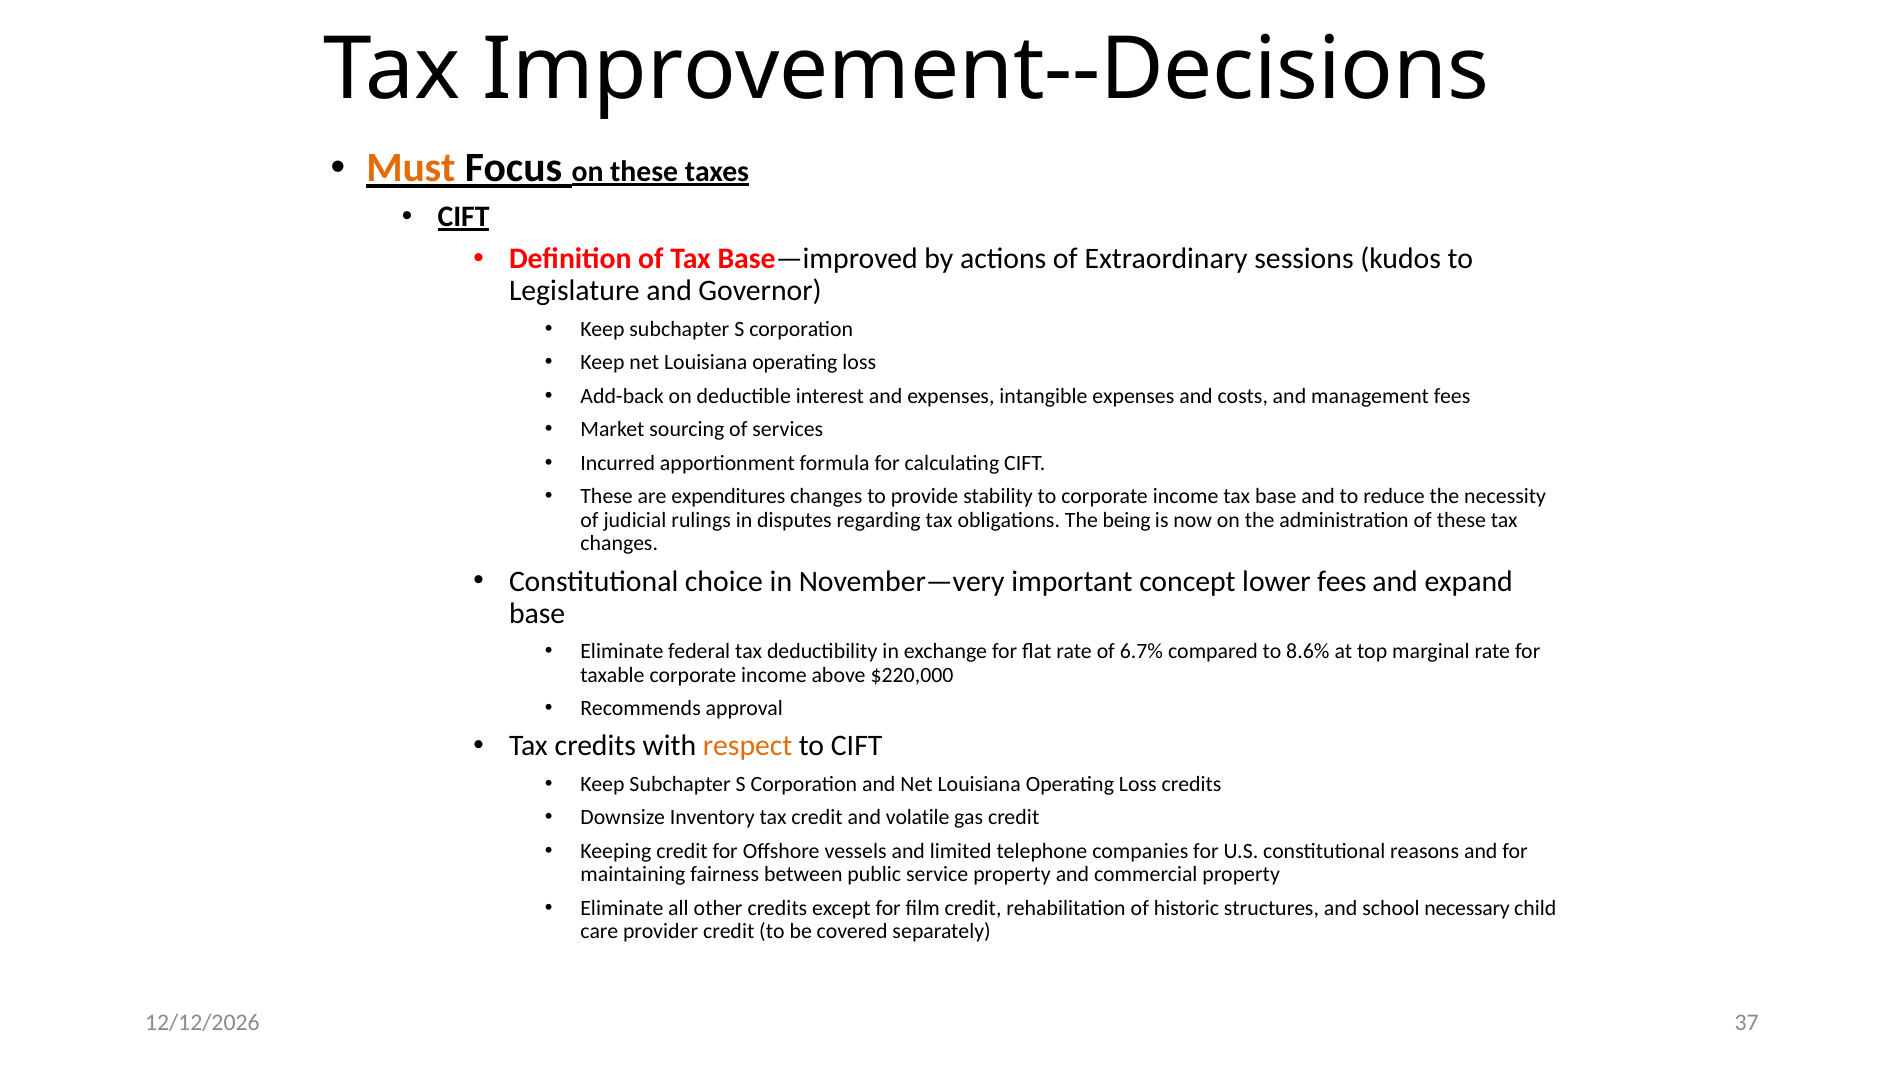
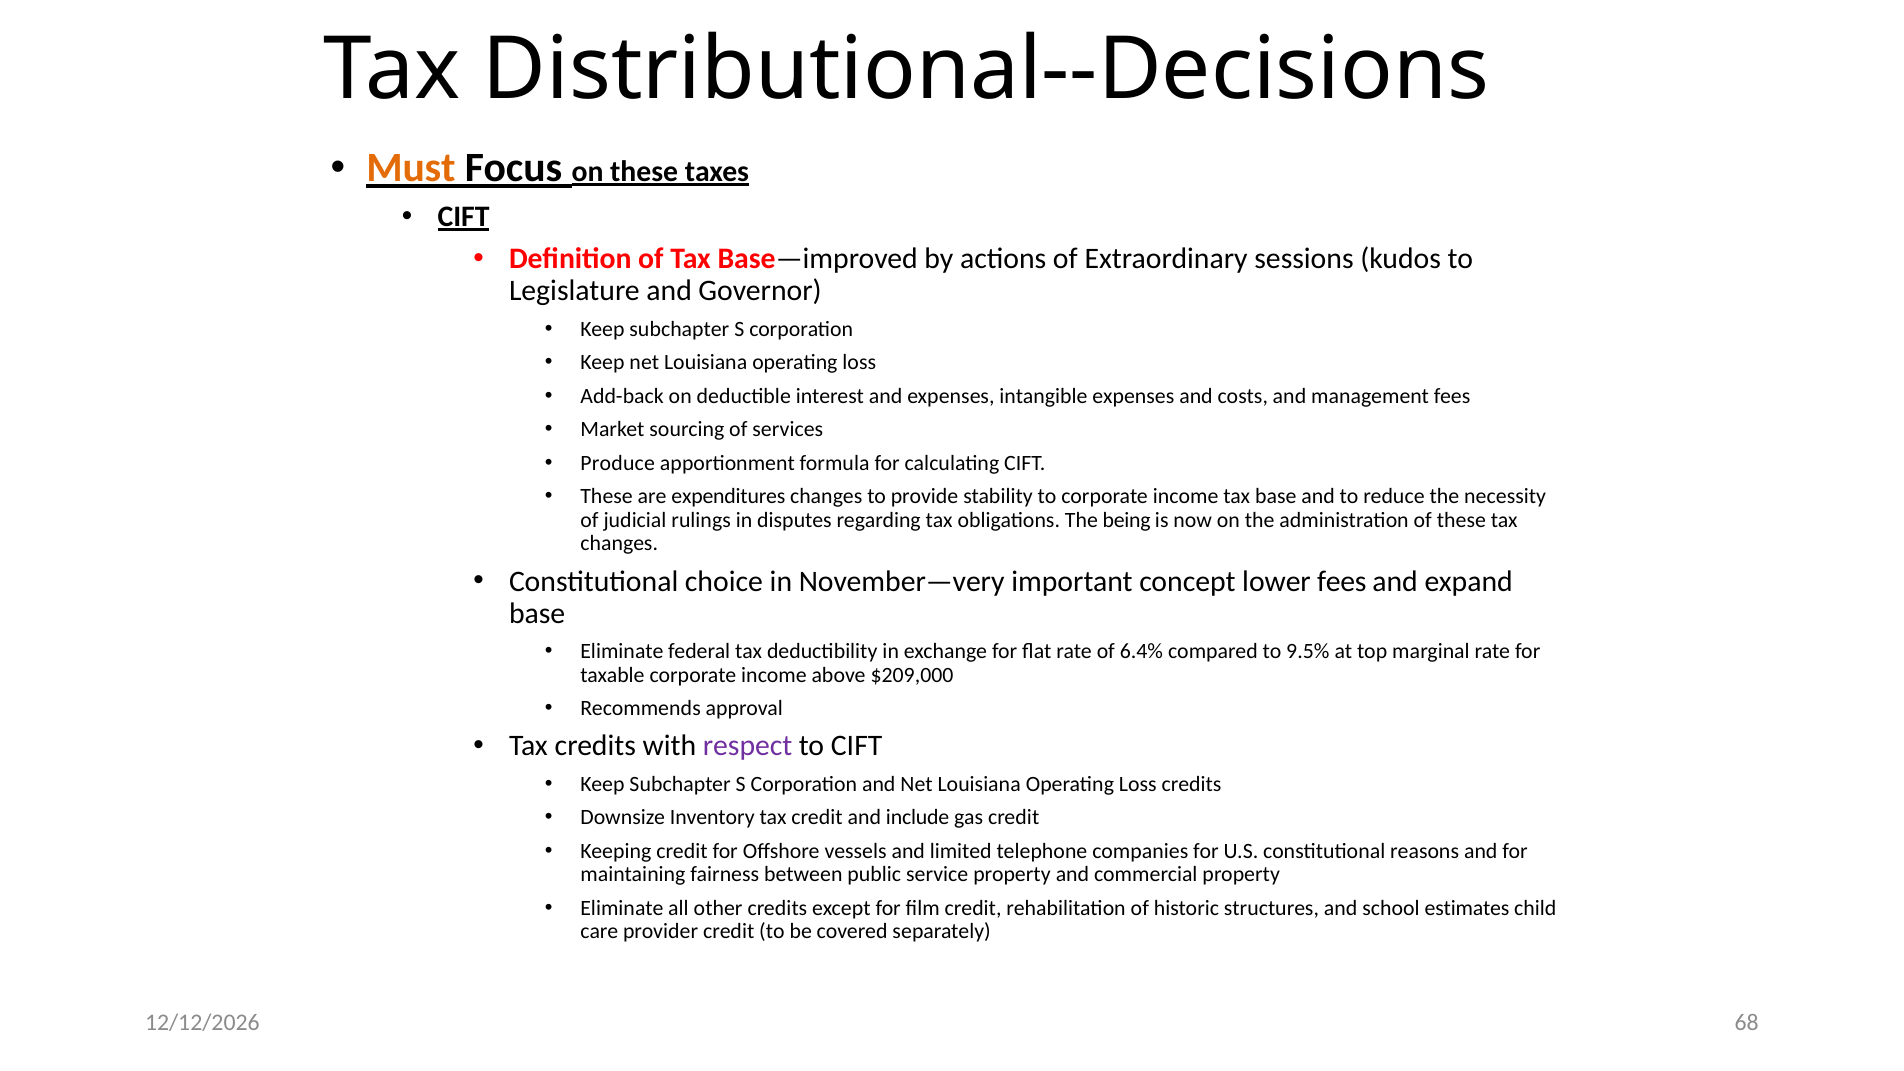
Improvement--Decisions: Improvement--Decisions -> Distributional--Decisions
Incurred: Incurred -> Produce
6.7%: 6.7% -> 6.4%
8.6%: 8.6% -> 9.5%
$220,000: $220,000 -> $209,000
respect colour: orange -> purple
volatile: volatile -> include
necessary: necessary -> estimates
37: 37 -> 68
